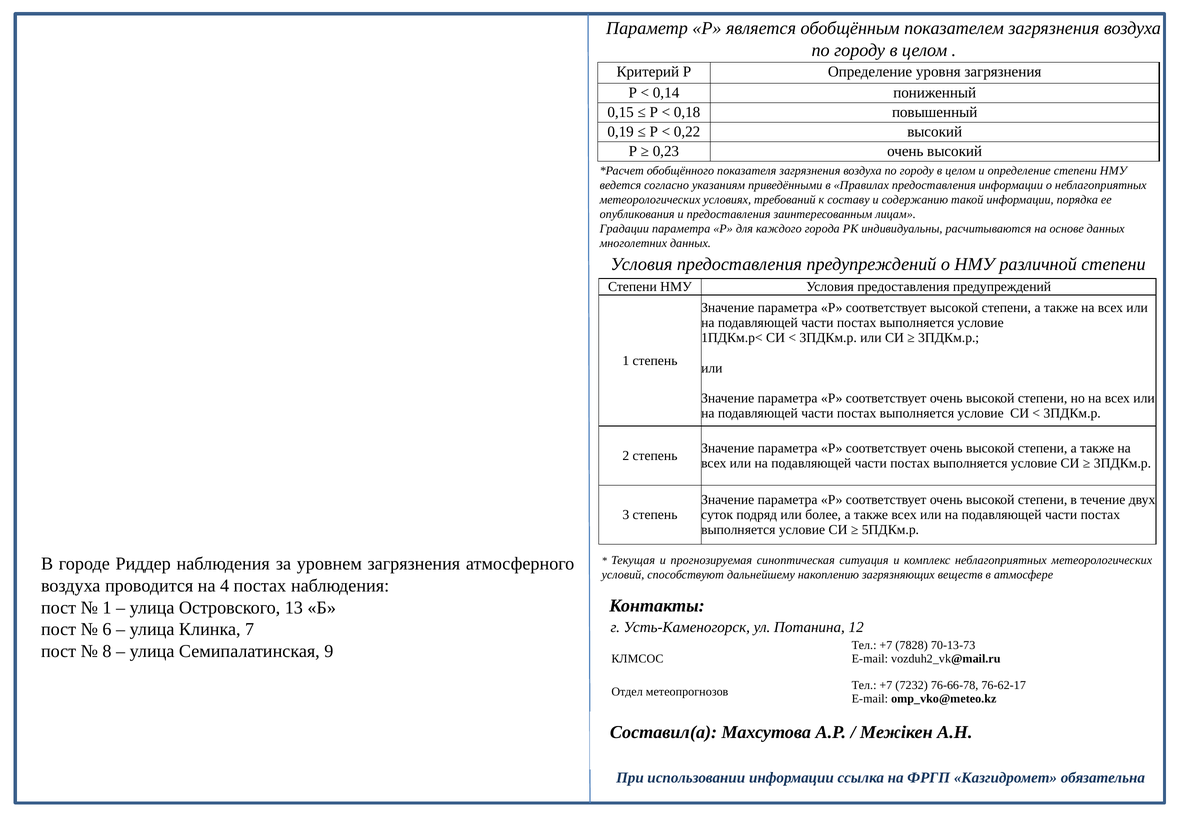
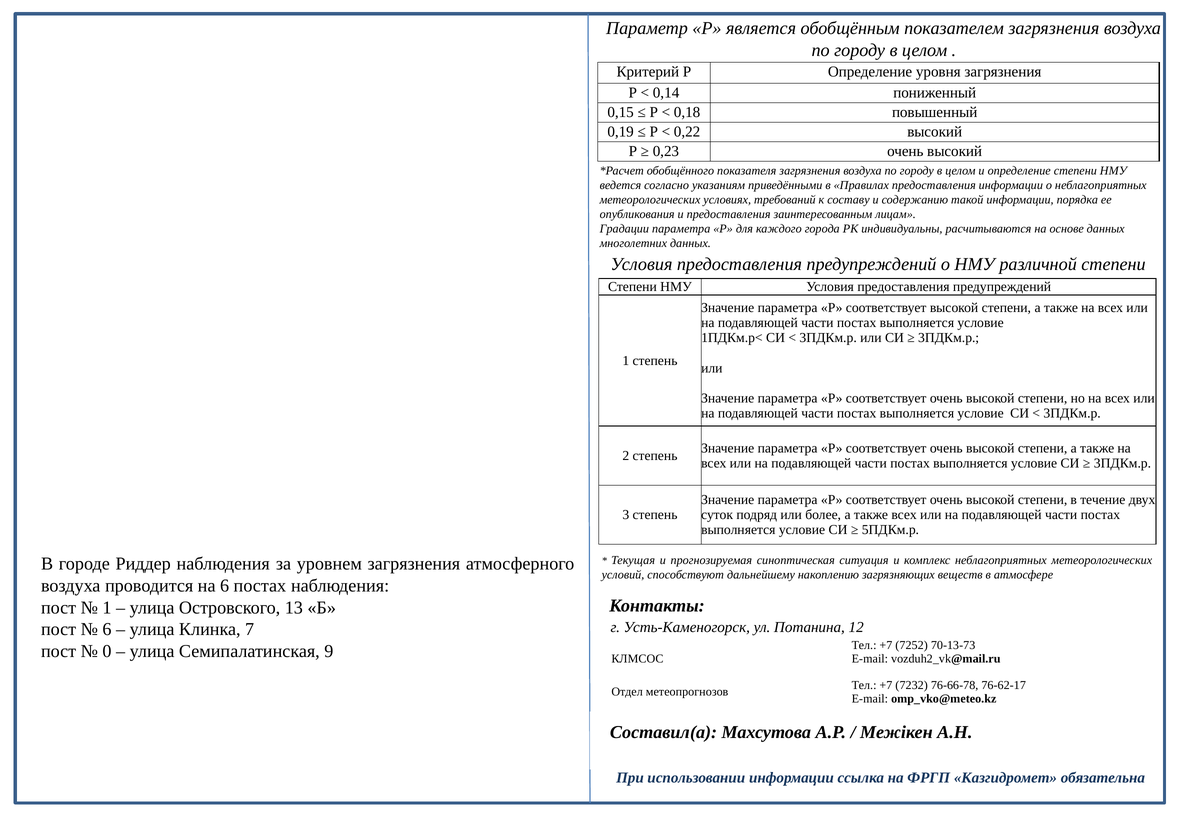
на 4: 4 -> 6
7828: 7828 -> 7252
8: 8 -> 0
